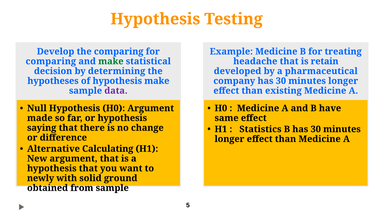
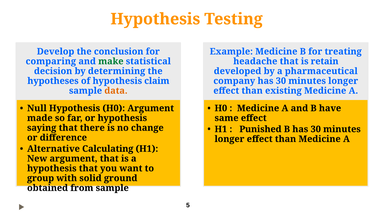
the comparing: comparing -> conclusion
hypothesis make: make -> claim
data colour: purple -> orange
Statistics: Statistics -> Punished
newly: newly -> group
